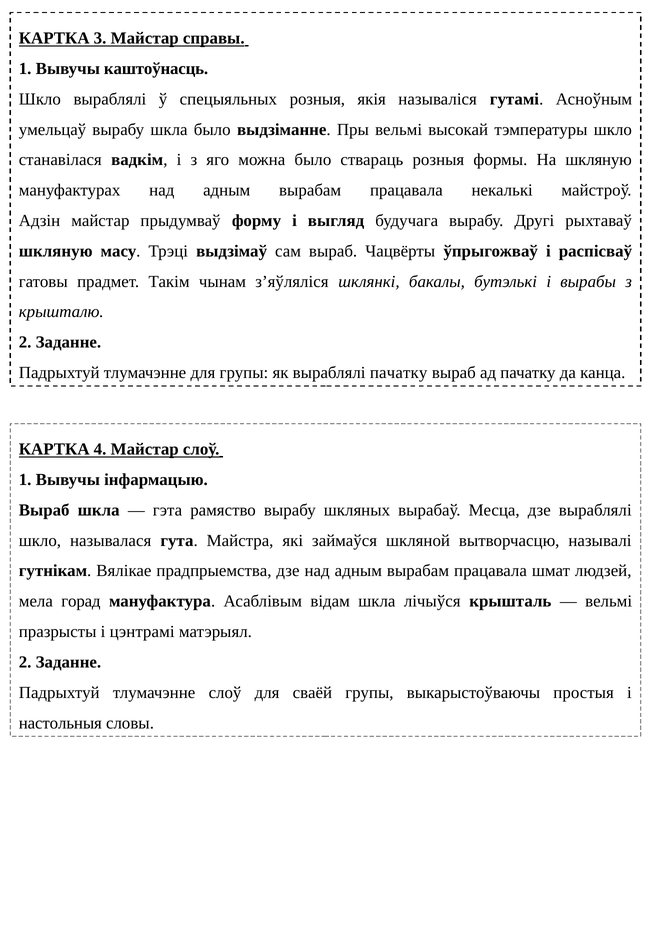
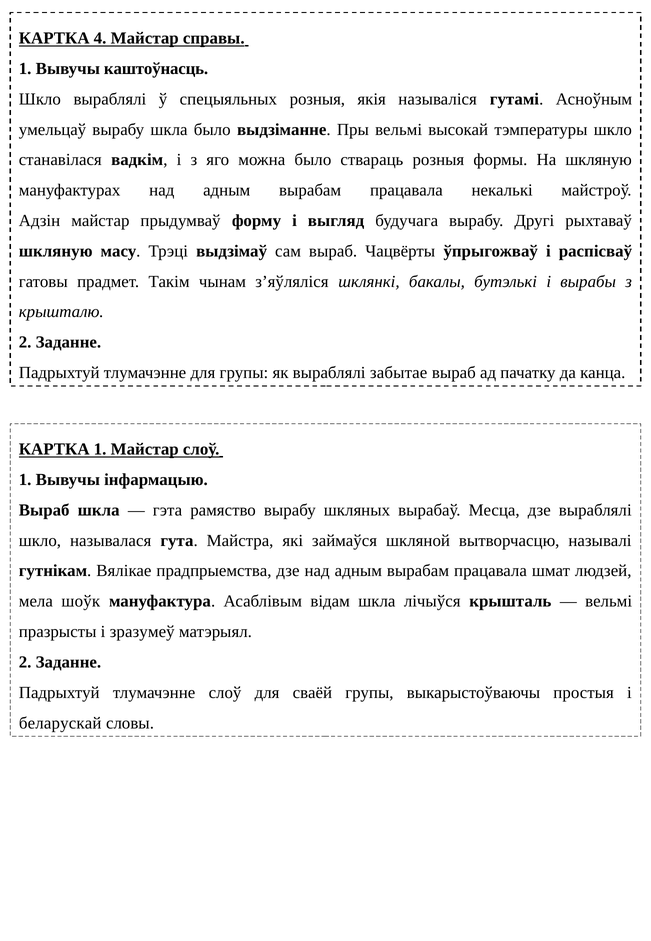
3: 3 -> 4
выраблялі пачатку: пачатку -> забытае
КАРТКА 4: 4 -> 1
горад: горад -> шоўк
цэнтрамі: цэнтрамі -> зразумеў
настольныя: настольныя -> беларускай
